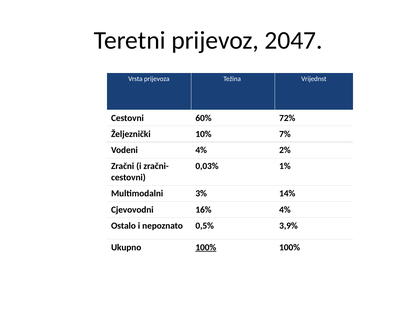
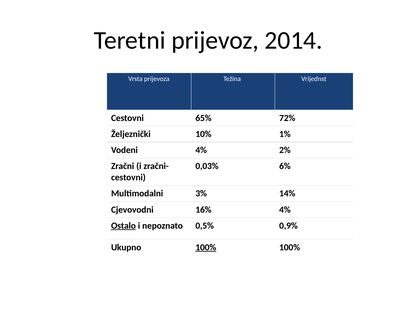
2047: 2047 -> 2014
60%: 60% -> 65%
7%: 7% -> 1%
1%: 1% -> 6%
Ostalo underline: none -> present
3,9%: 3,9% -> 0,9%
